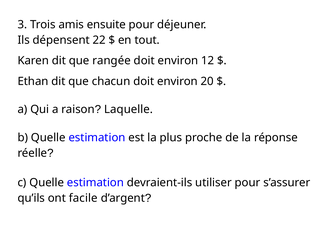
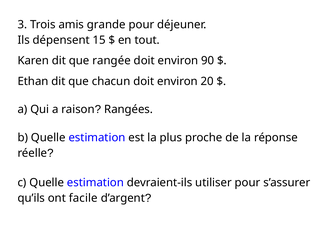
ensuite: ensuite -> grande
22: 22 -> 15
12: 12 -> 90
Laquelle: Laquelle -> Rangées
